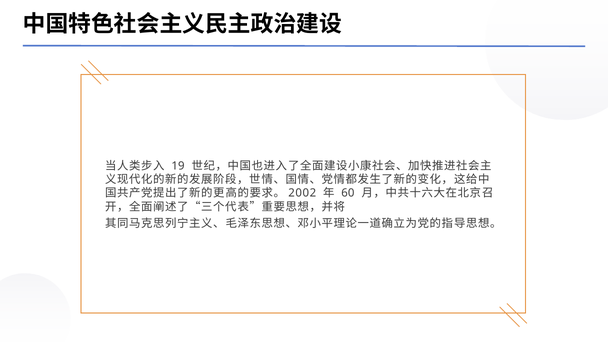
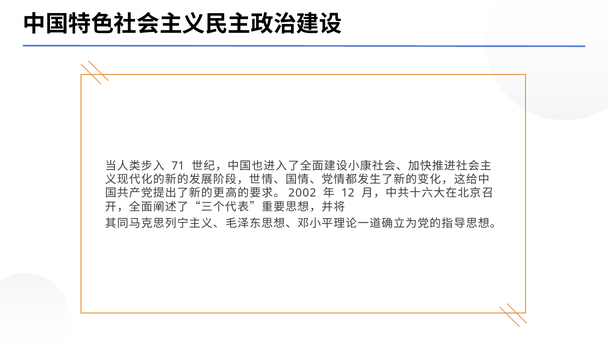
19: 19 -> 71
60: 60 -> 12
